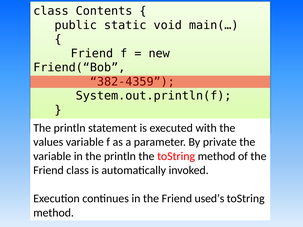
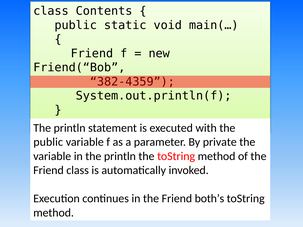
values at (48, 142): values -> public
used’s: used’s -> both’s
